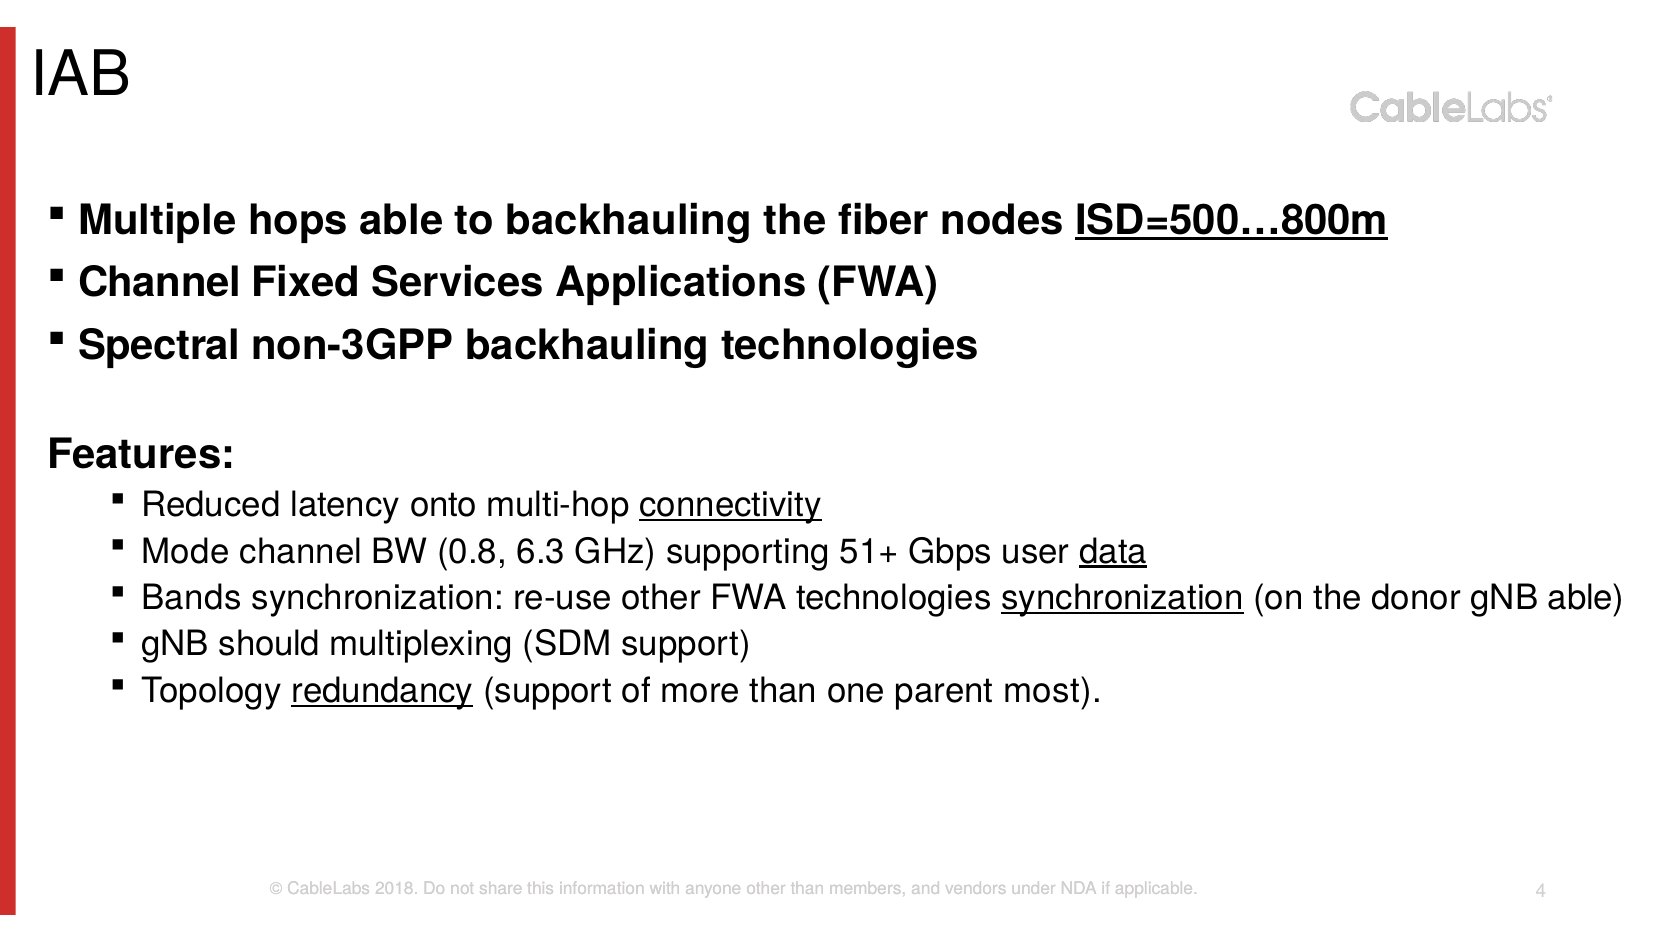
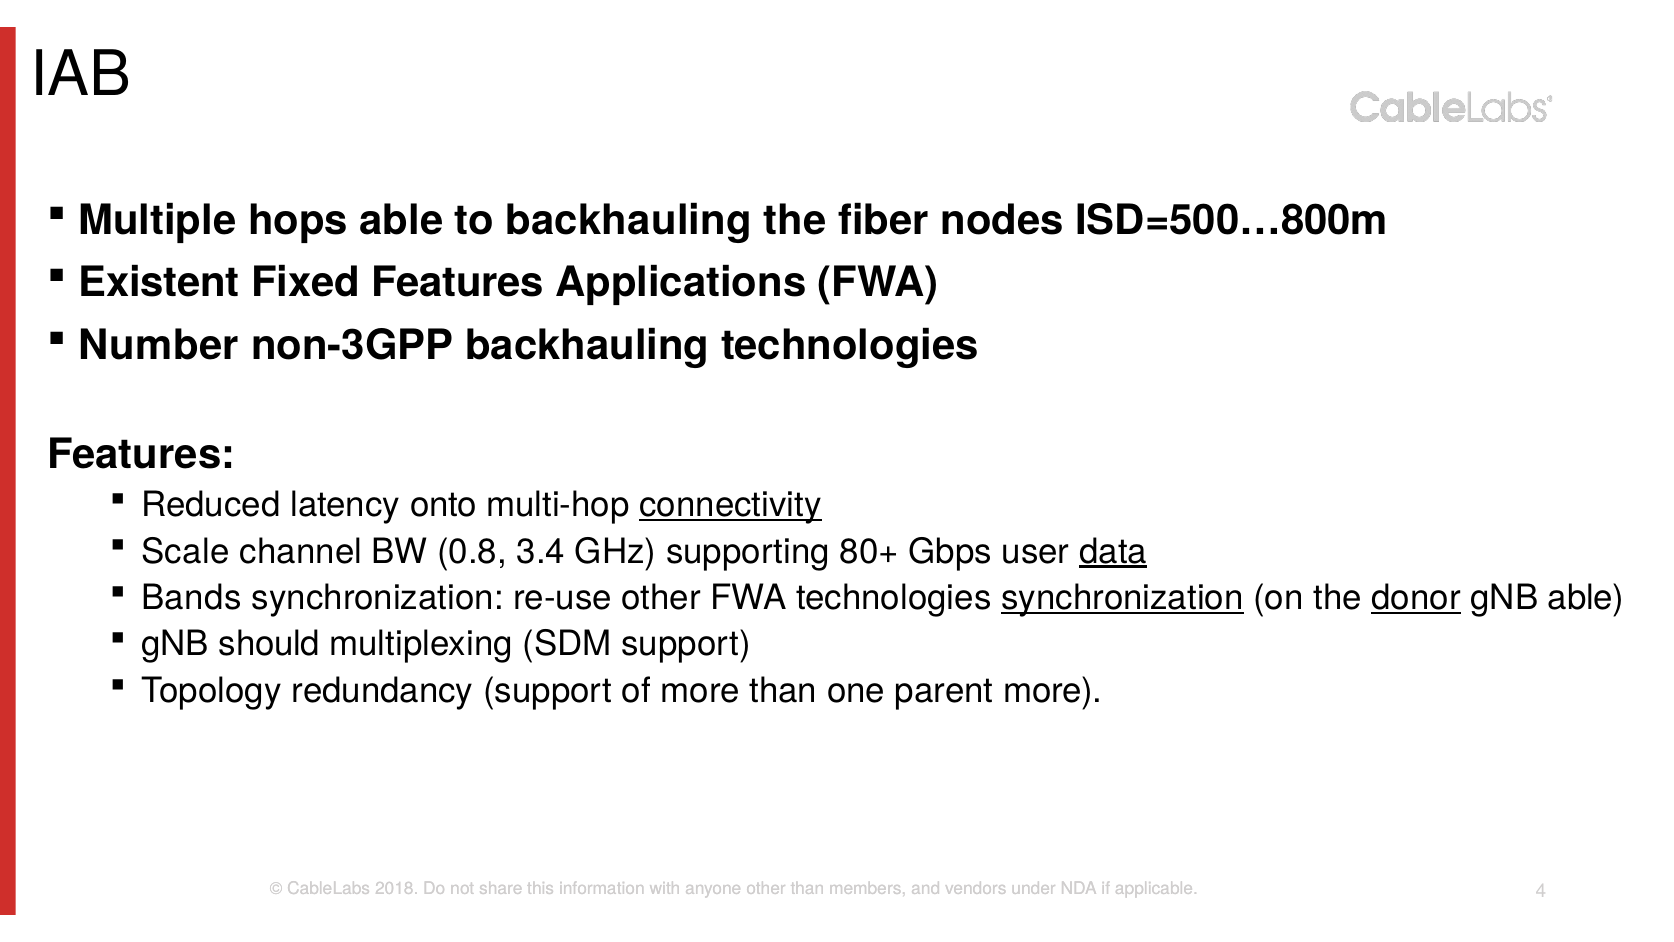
ISD=500…800m underline: present -> none
Channel at (159, 283): Channel -> Existent
Fixed Services: Services -> Features
Spectral: Spectral -> Number
Mode: Mode -> Scale
6.3: 6.3 -> 3.4
51+: 51+ -> 80+
donor underline: none -> present
redundancy underline: present -> none
parent most: most -> more
